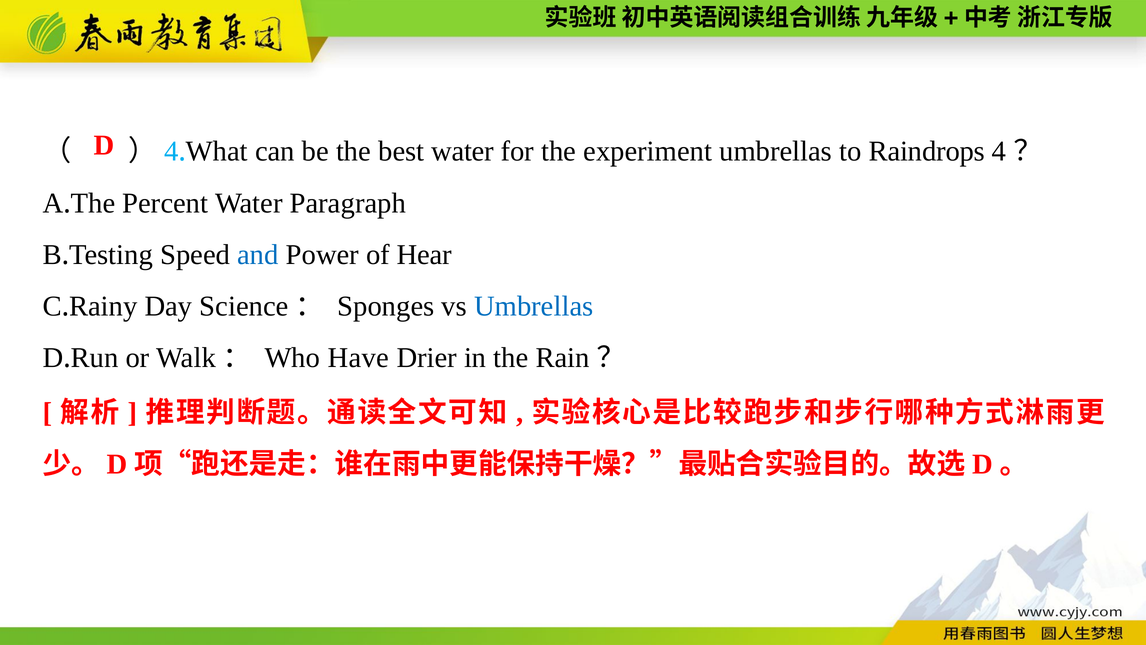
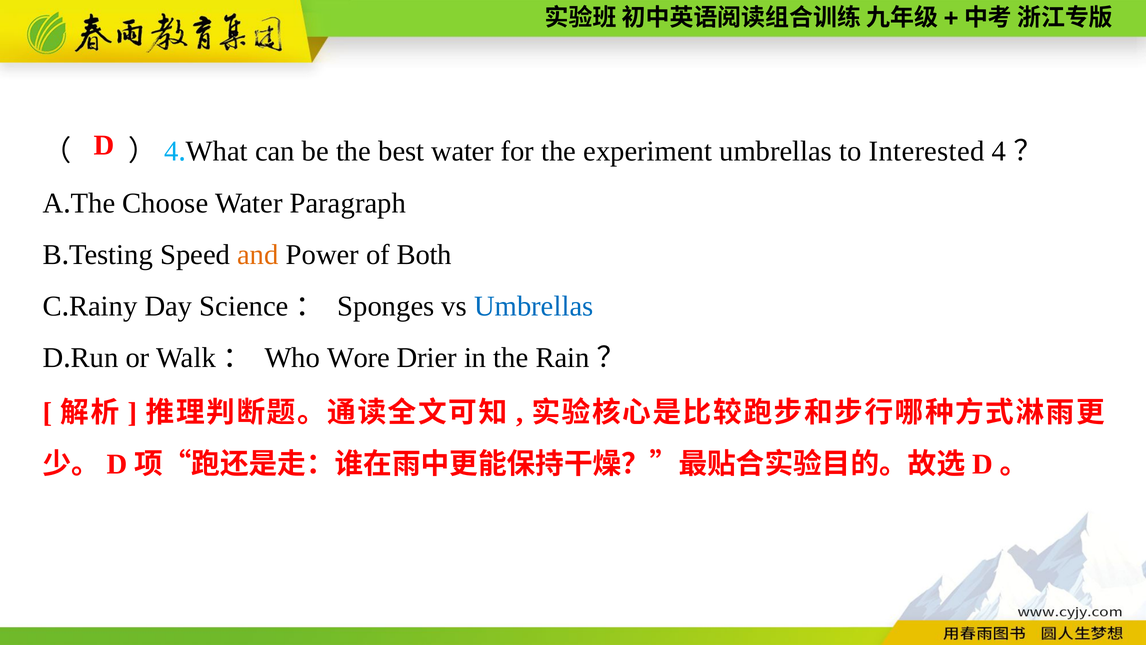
Raindrops: Raindrops -> Interested
Percent: Percent -> Choose
and colour: blue -> orange
Hear: Hear -> Both
Have: Have -> Wore
